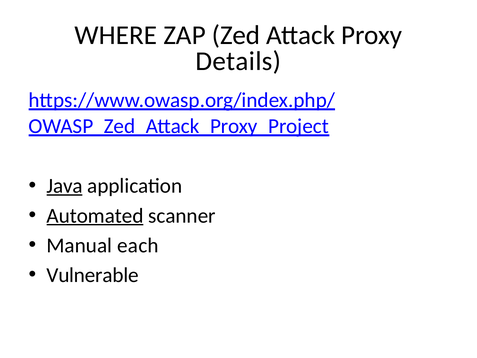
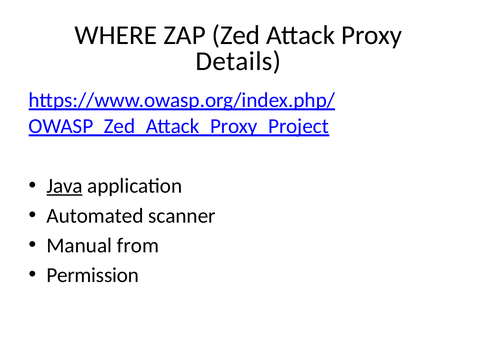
Automated underline: present -> none
each: each -> from
Vulnerable: Vulnerable -> Permission
